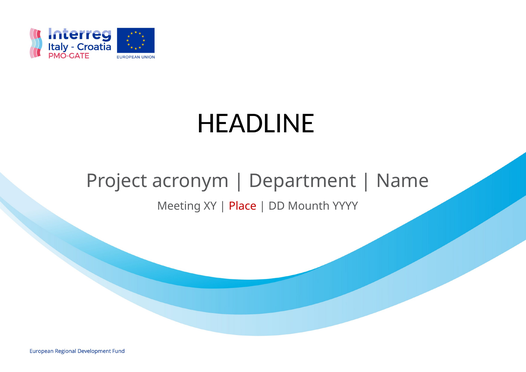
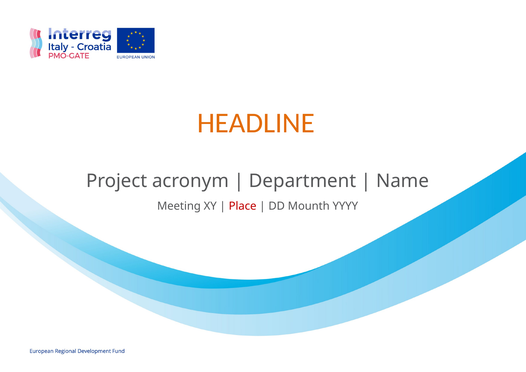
HEADLINE colour: black -> orange
